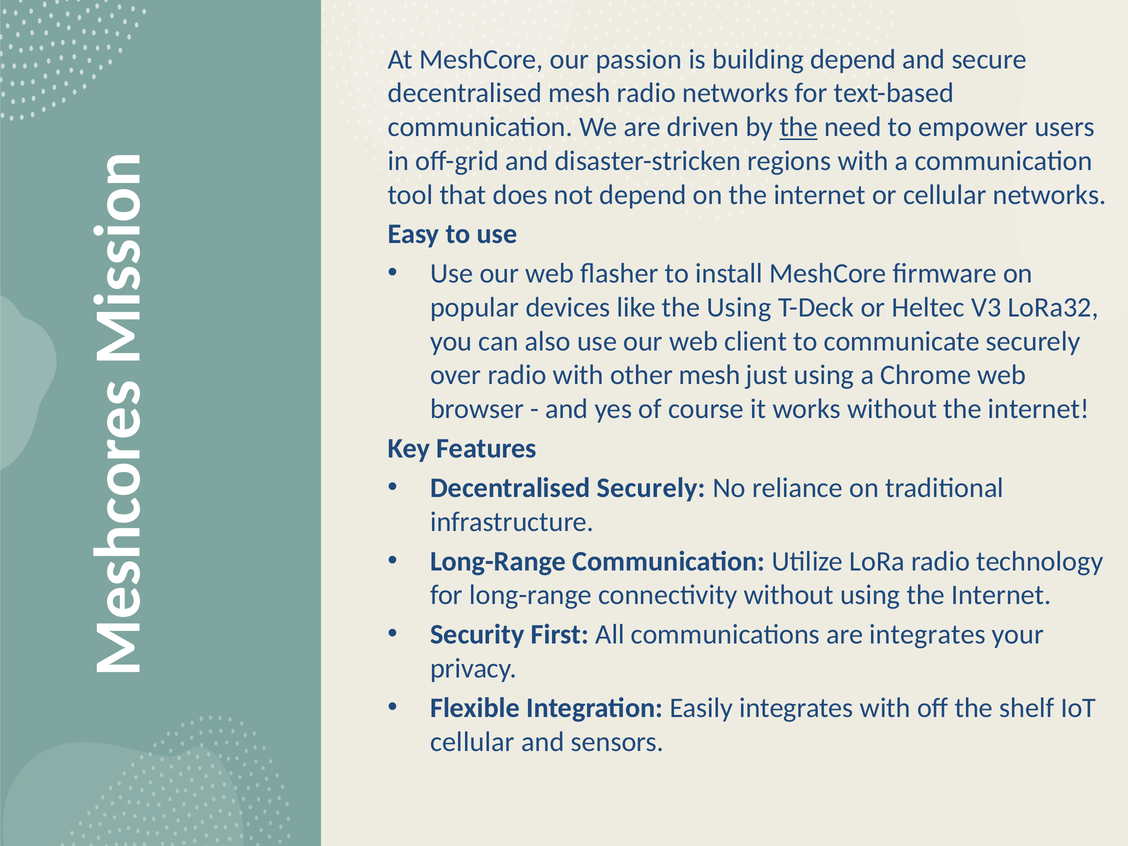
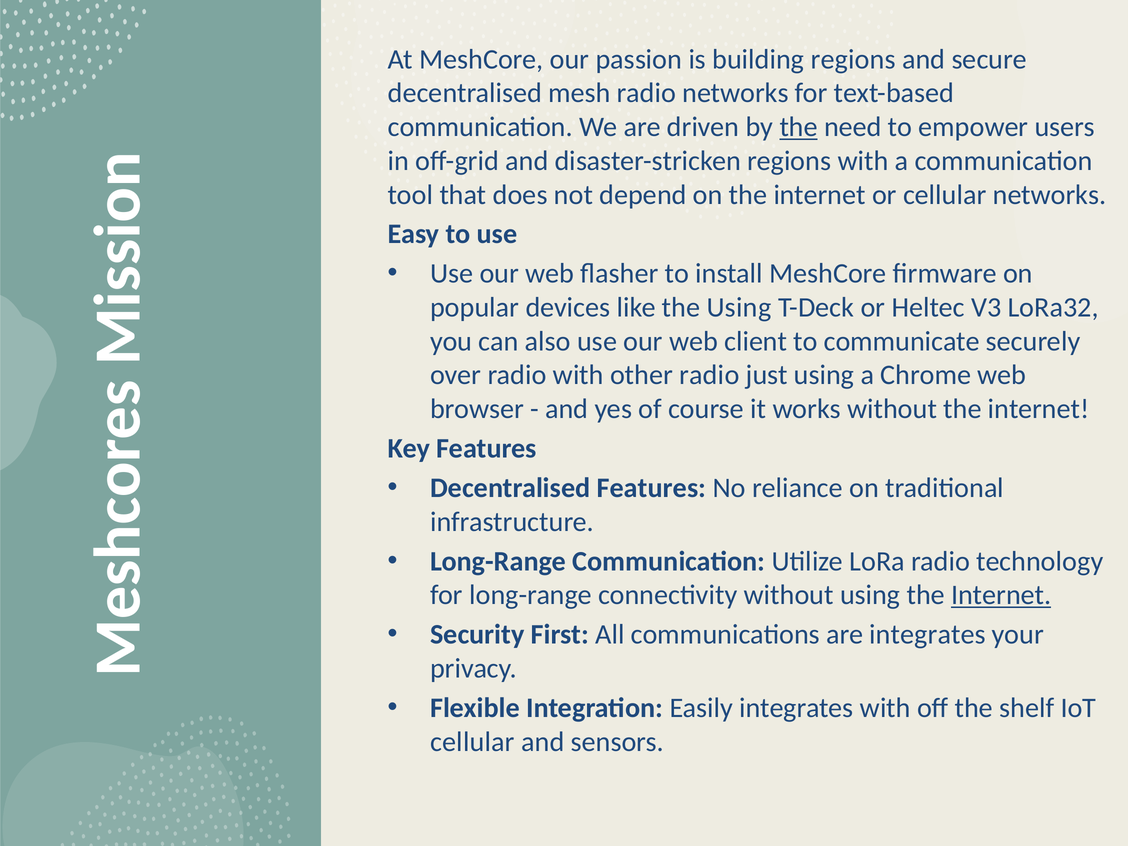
building depend: depend -> regions
other mesh: mesh -> radio
Decentralised Securely: Securely -> Features
Internet at (1001, 595) underline: none -> present
